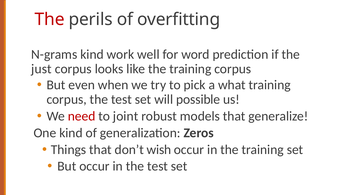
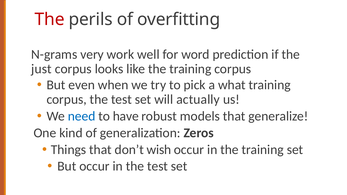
N-grams kind: kind -> very
possible: possible -> actually
need colour: red -> blue
joint: joint -> have
